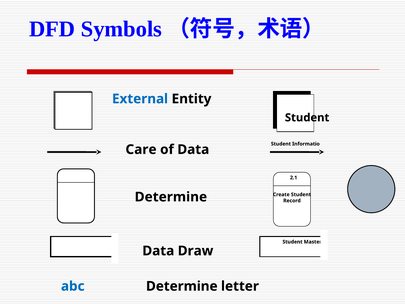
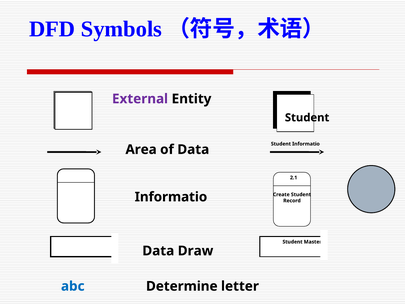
External colour: blue -> purple
Care: Care -> Area
Determine at (171, 197): Determine -> Informatio
